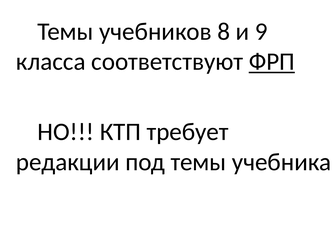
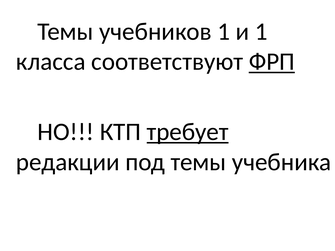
учебников 8: 8 -> 1
и 9: 9 -> 1
требует underline: none -> present
